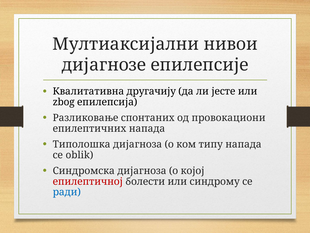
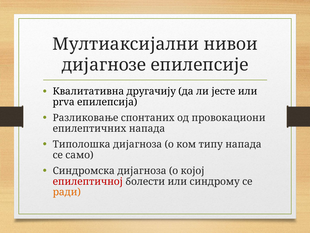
zbog: zbog -> prva
oblik: oblik -> само
ради colour: blue -> orange
